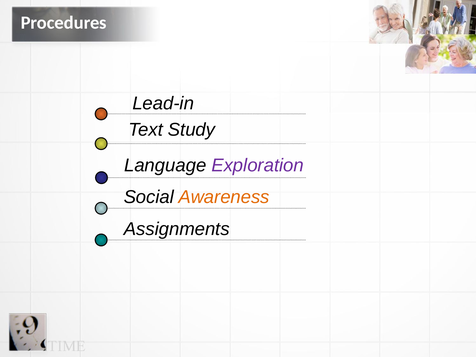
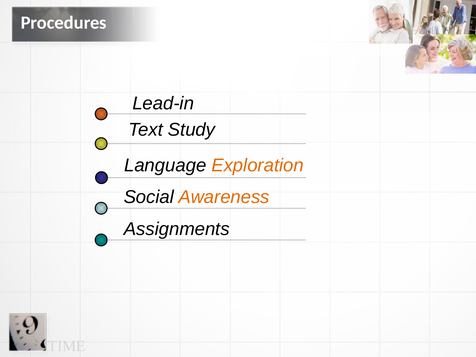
Exploration colour: purple -> orange
